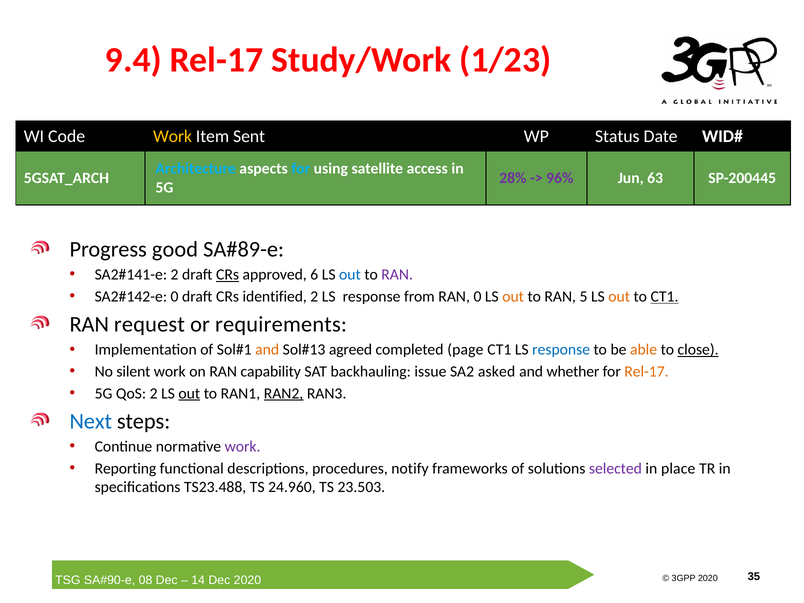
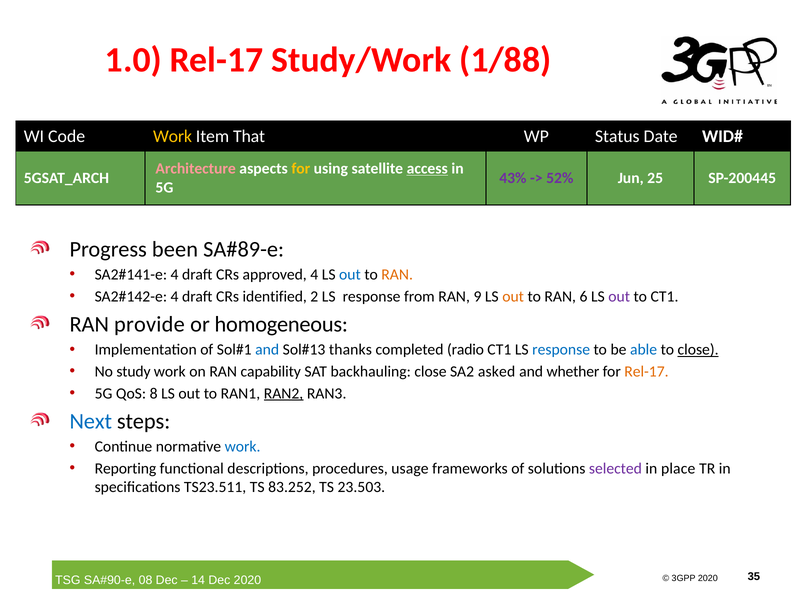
9.4: 9.4 -> 1.0
1/23: 1/23 -> 1/88
Sent: Sent -> That
Architecture colour: light blue -> pink
for at (301, 169) colour: light blue -> yellow
access underline: none -> present
28%: 28% -> 43%
96%: 96% -> 52%
63: 63 -> 25
good: good -> been
2 at (175, 275): 2 -> 4
CRs at (228, 275) underline: present -> none
approved 6: 6 -> 4
RAN at (397, 275) colour: purple -> orange
0 at (175, 296): 0 -> 4
RAN 0: 0 -> 9
5: 5 -> 6
out at (619, 296) colour: orange -> purple
CT1 at (664, 296) underline: present -> none
request: request -> provide
requirements: requirements -> homogeneous
and at (267, 350) colour: orange -> blue
agreed: agreed -> thanks
page: page -> radio
able colour: orange -> blue
silent: silent -> study
backhauling issue: issue -> close
QoS 2: 2 -> 8
out at (189, 393) underline: present -> none
work at (243, 447) colour: purple -> blue
notify: notify -> usage
TS23.488: TS23.488 -> TS23.511
24.960: 24.960 -> 83.252
